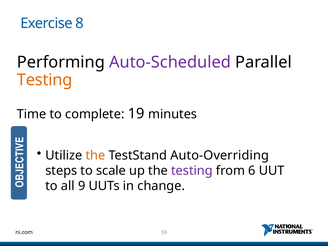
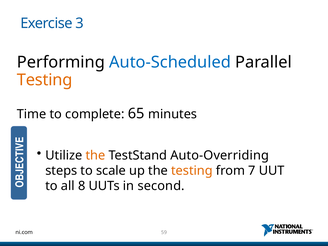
8: 8 -> 3
Auto-Scheduled colour: purple -> blue
19: 19 -> 65
testing at (192, 171) colour: purple -> orange
6: 6 -> 7
9: 9 -> 8
change: change -> second
